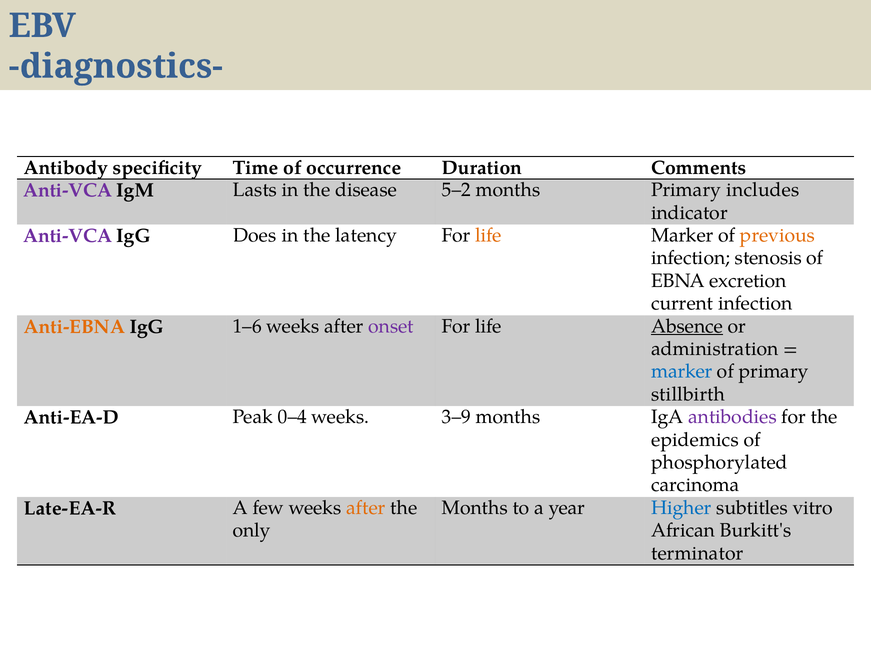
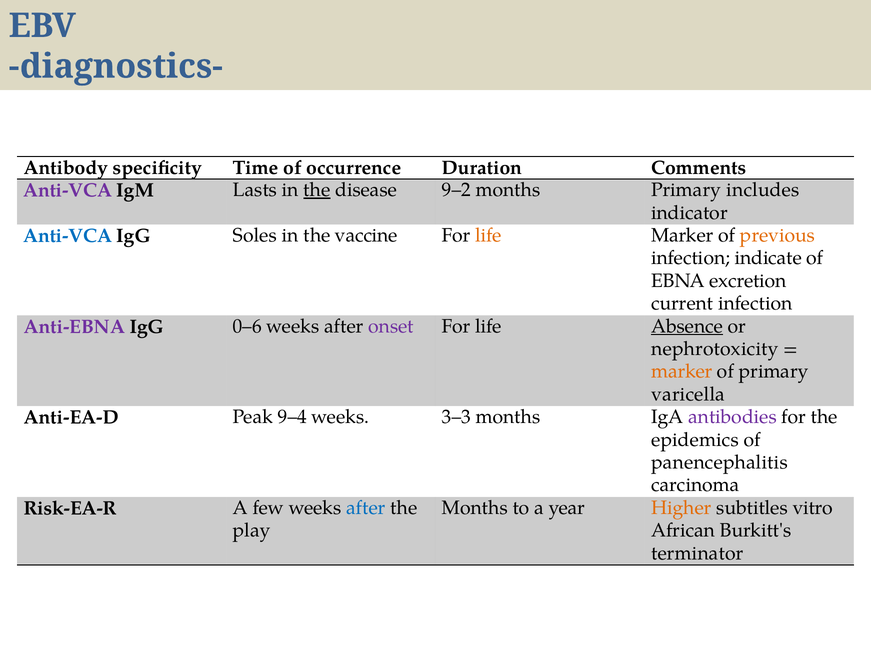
the at (317, 190) underline: none -> present
5–2: 5–2 -> 9–2
Anti-VCA at (68, 236) colour: purple -> blue
Does: Does -> Soles
latency: latency -> vaccine
stenosis: stenosis -> indicate
Anti-EBNA colour: orange -> purple
1–6: 1–6 -> 0–6
administration: administration -> nephrotoxicity
marker at (682, 371) colour: blue -> orange
stillbirth: stillbirth -> varicella
0–4: 0–4 -> 9–4
3–9: 3–9 -> 3–3
phosphorylated: phosphorylated -> panencephalitis
Late-EA-R: Late-EA-R -> Risk-EA-R
after at (366, 507) colour: orange -> blue
Higher colour: blue -> orange
only: only -> play
